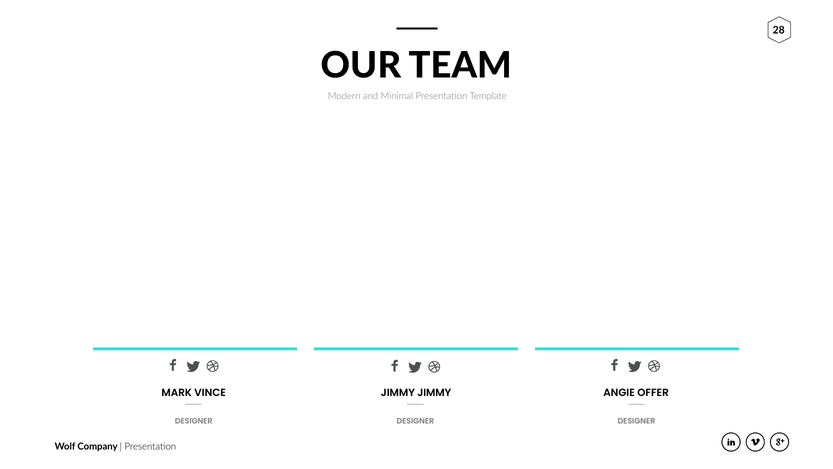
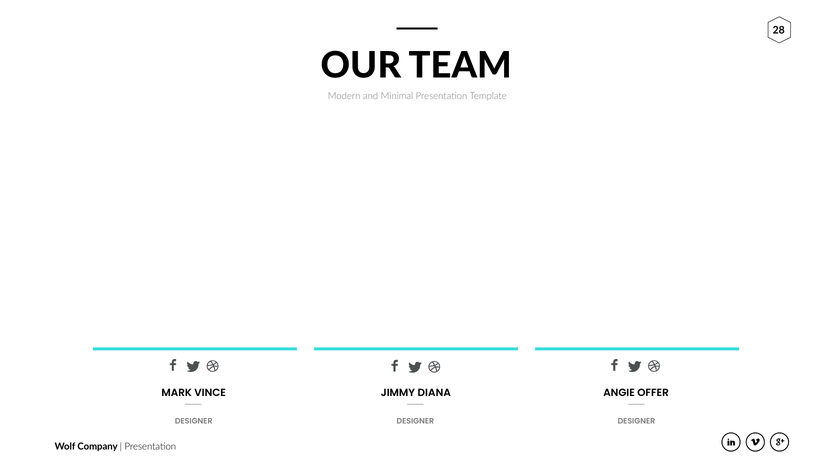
JIMMY JIMMY: JIMMY -> DIANA
